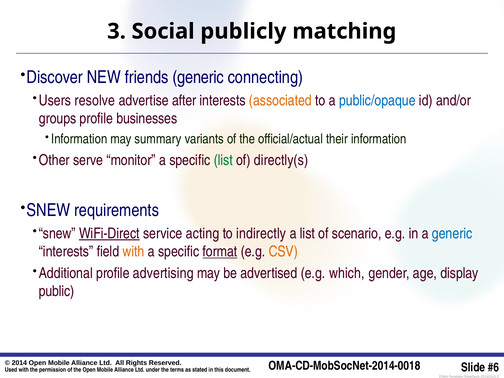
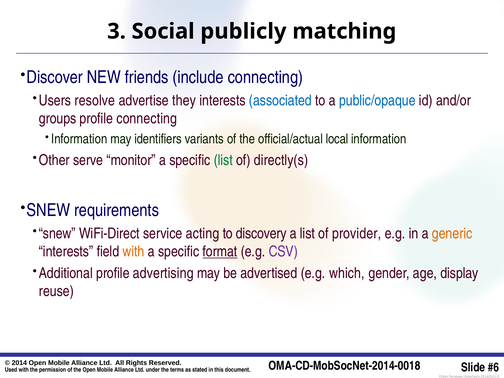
friends generic: generic -> include
after: after -> they
associated colour: orange -> blue
profile businesses: businesses -> connecting
summary: summary -> identifiers
their: their -> local
WiFi-Direct underline: present -> none
indirectly: indirectly -> discovery
scenario: scenario -> provider
generic at (452, 233) colour: blue -> orange
CSV colour: orange -> purple
public: public -> reuse
